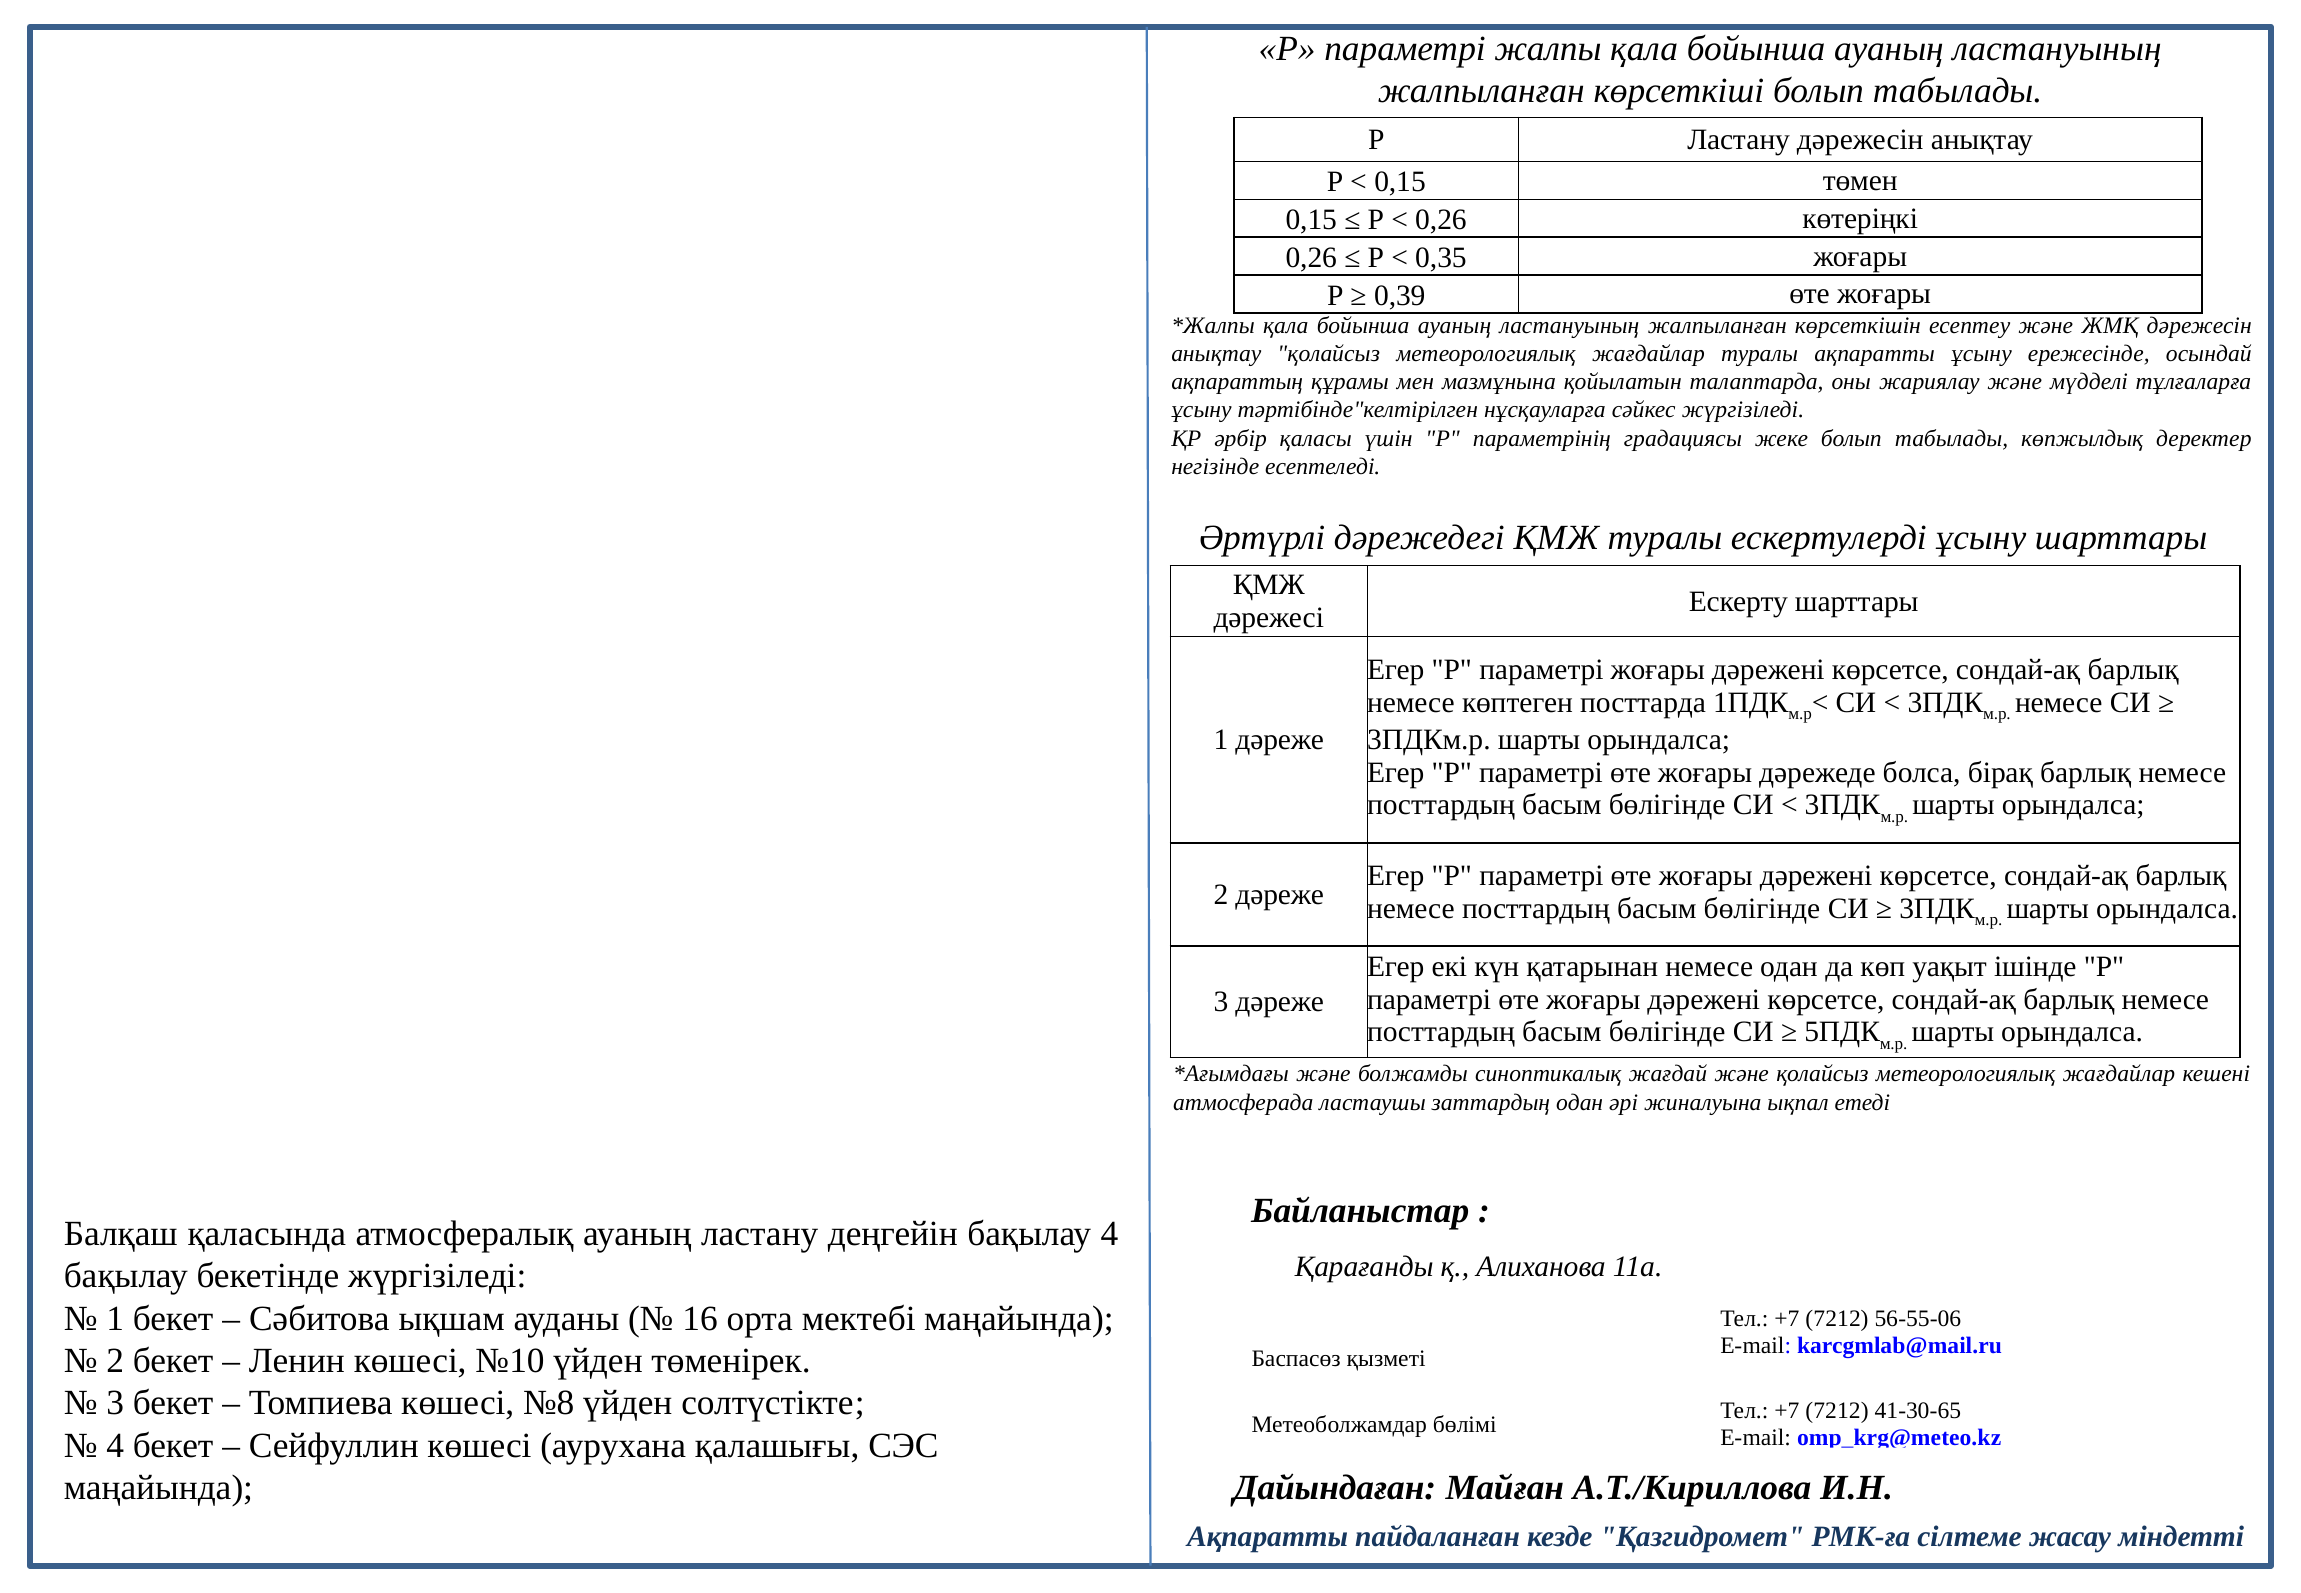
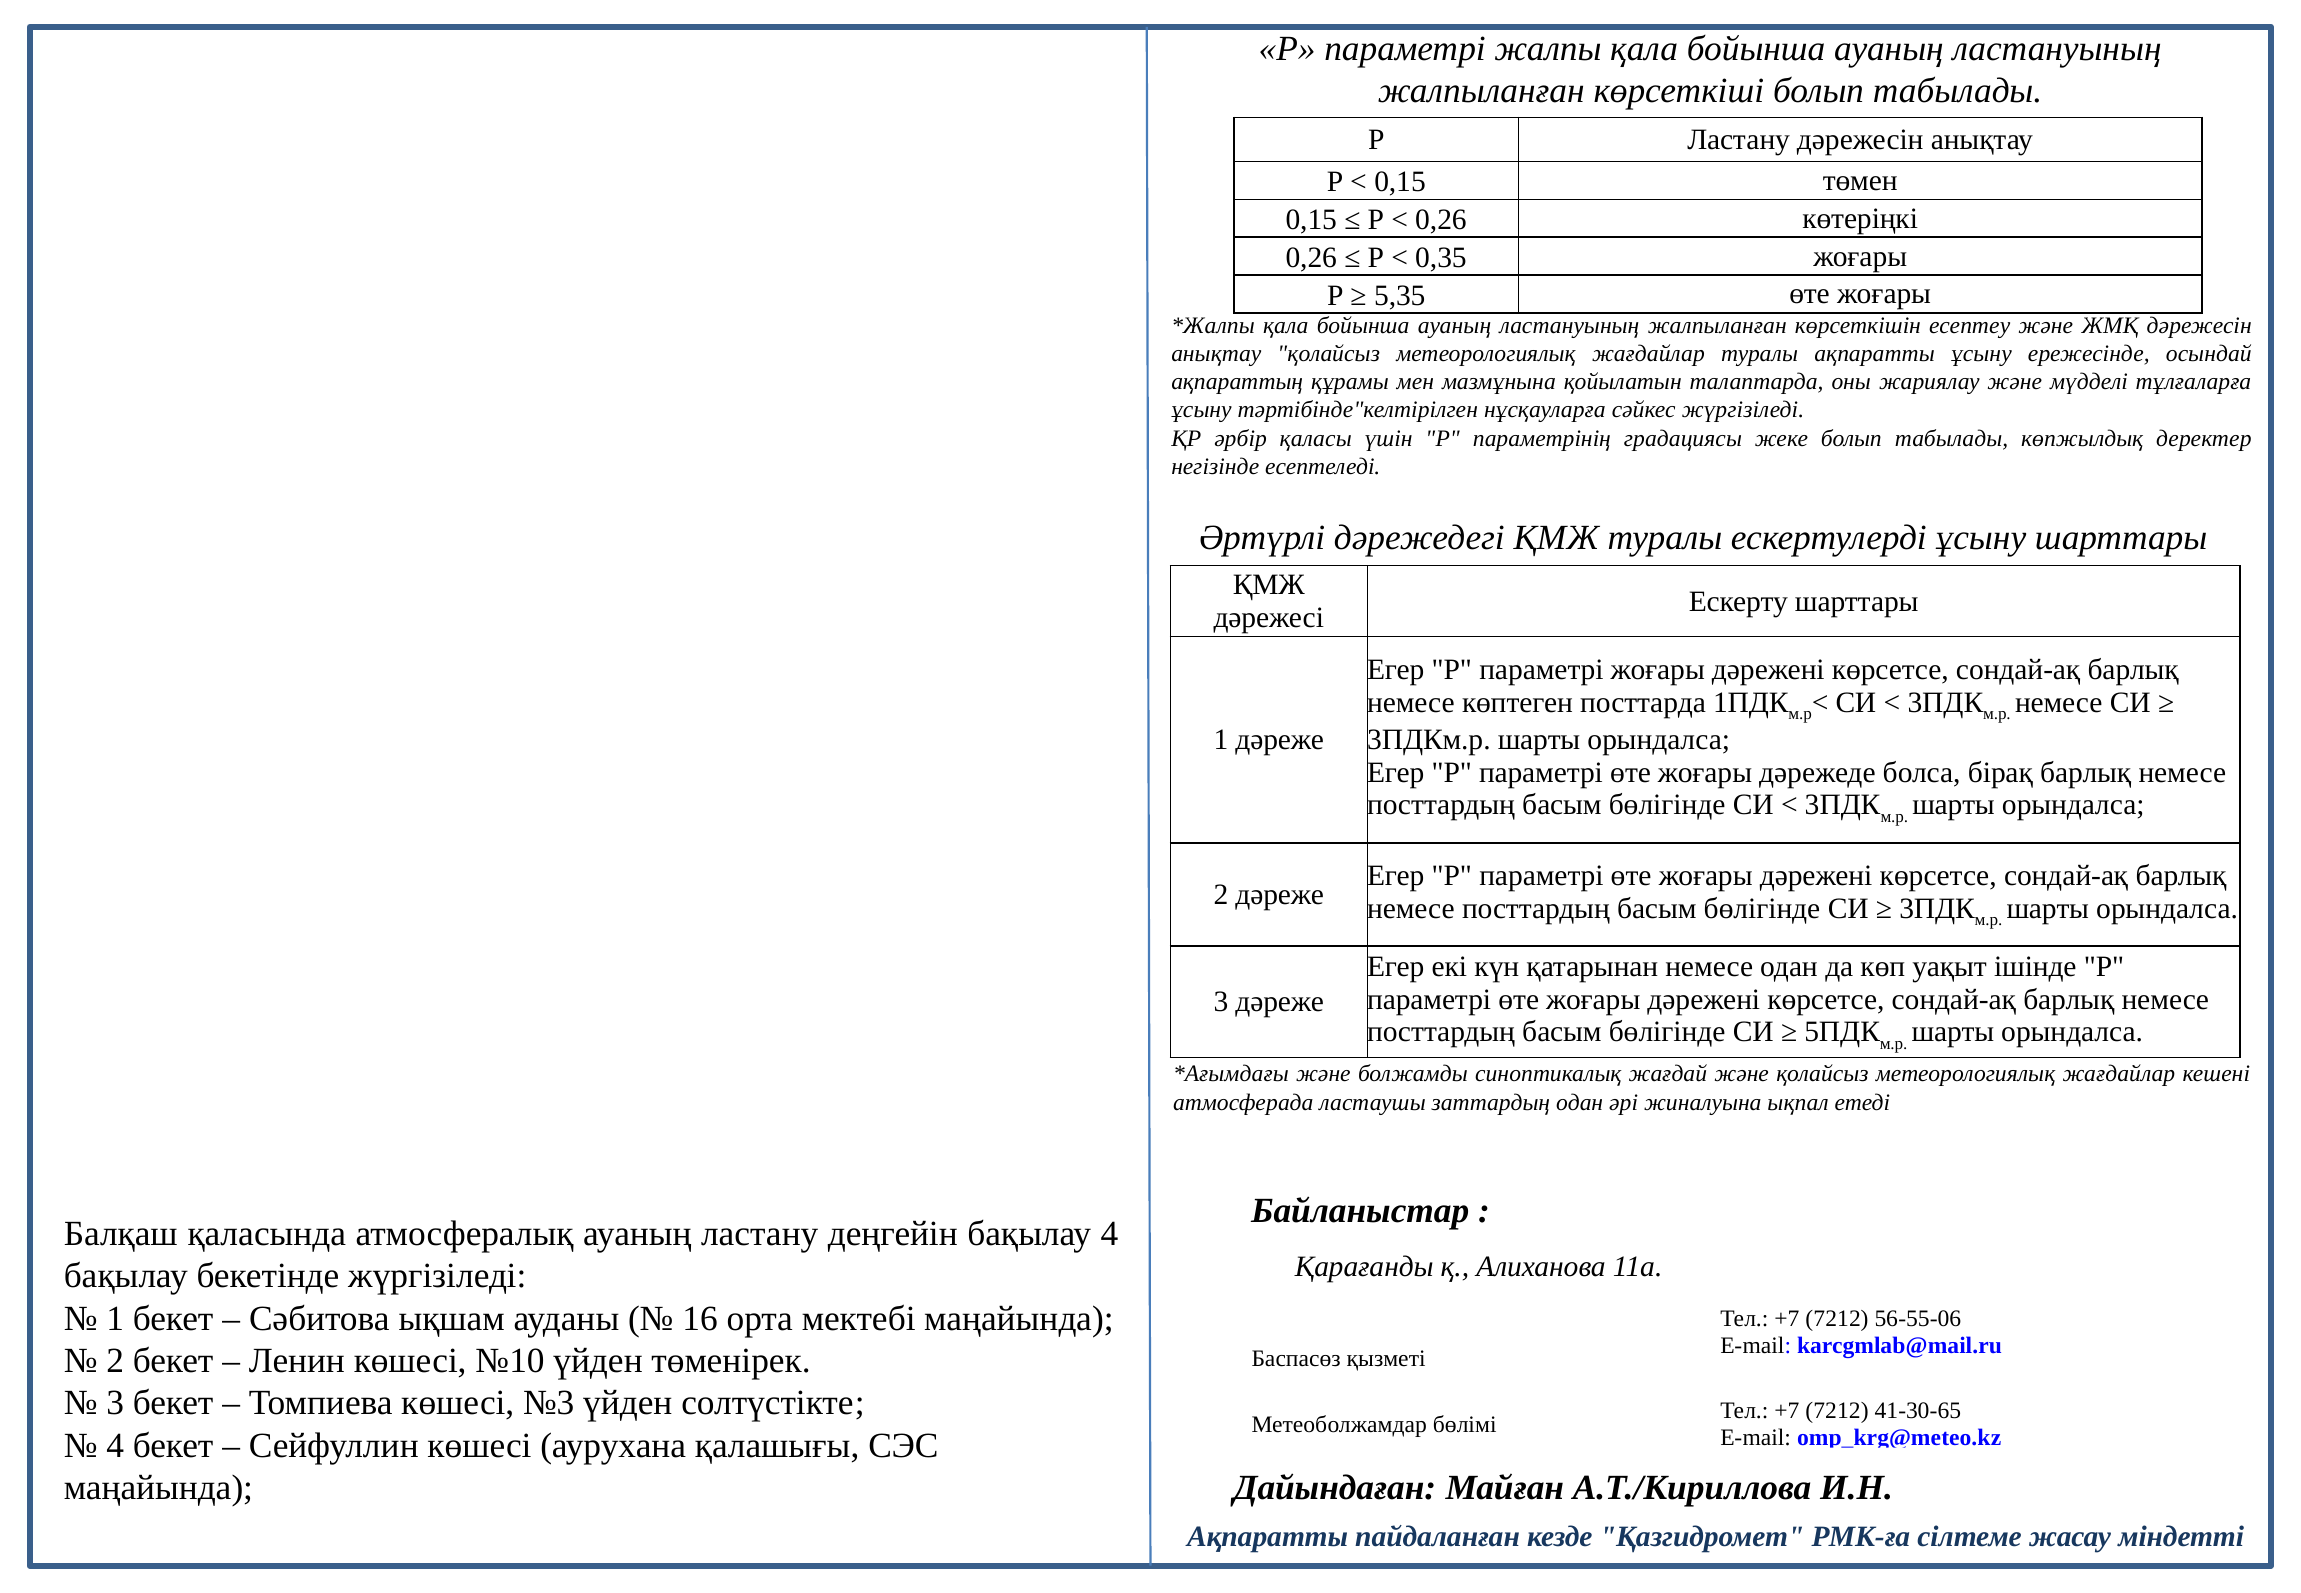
0,39: 0,39 -> 5,35
№8: №8 -> №3
